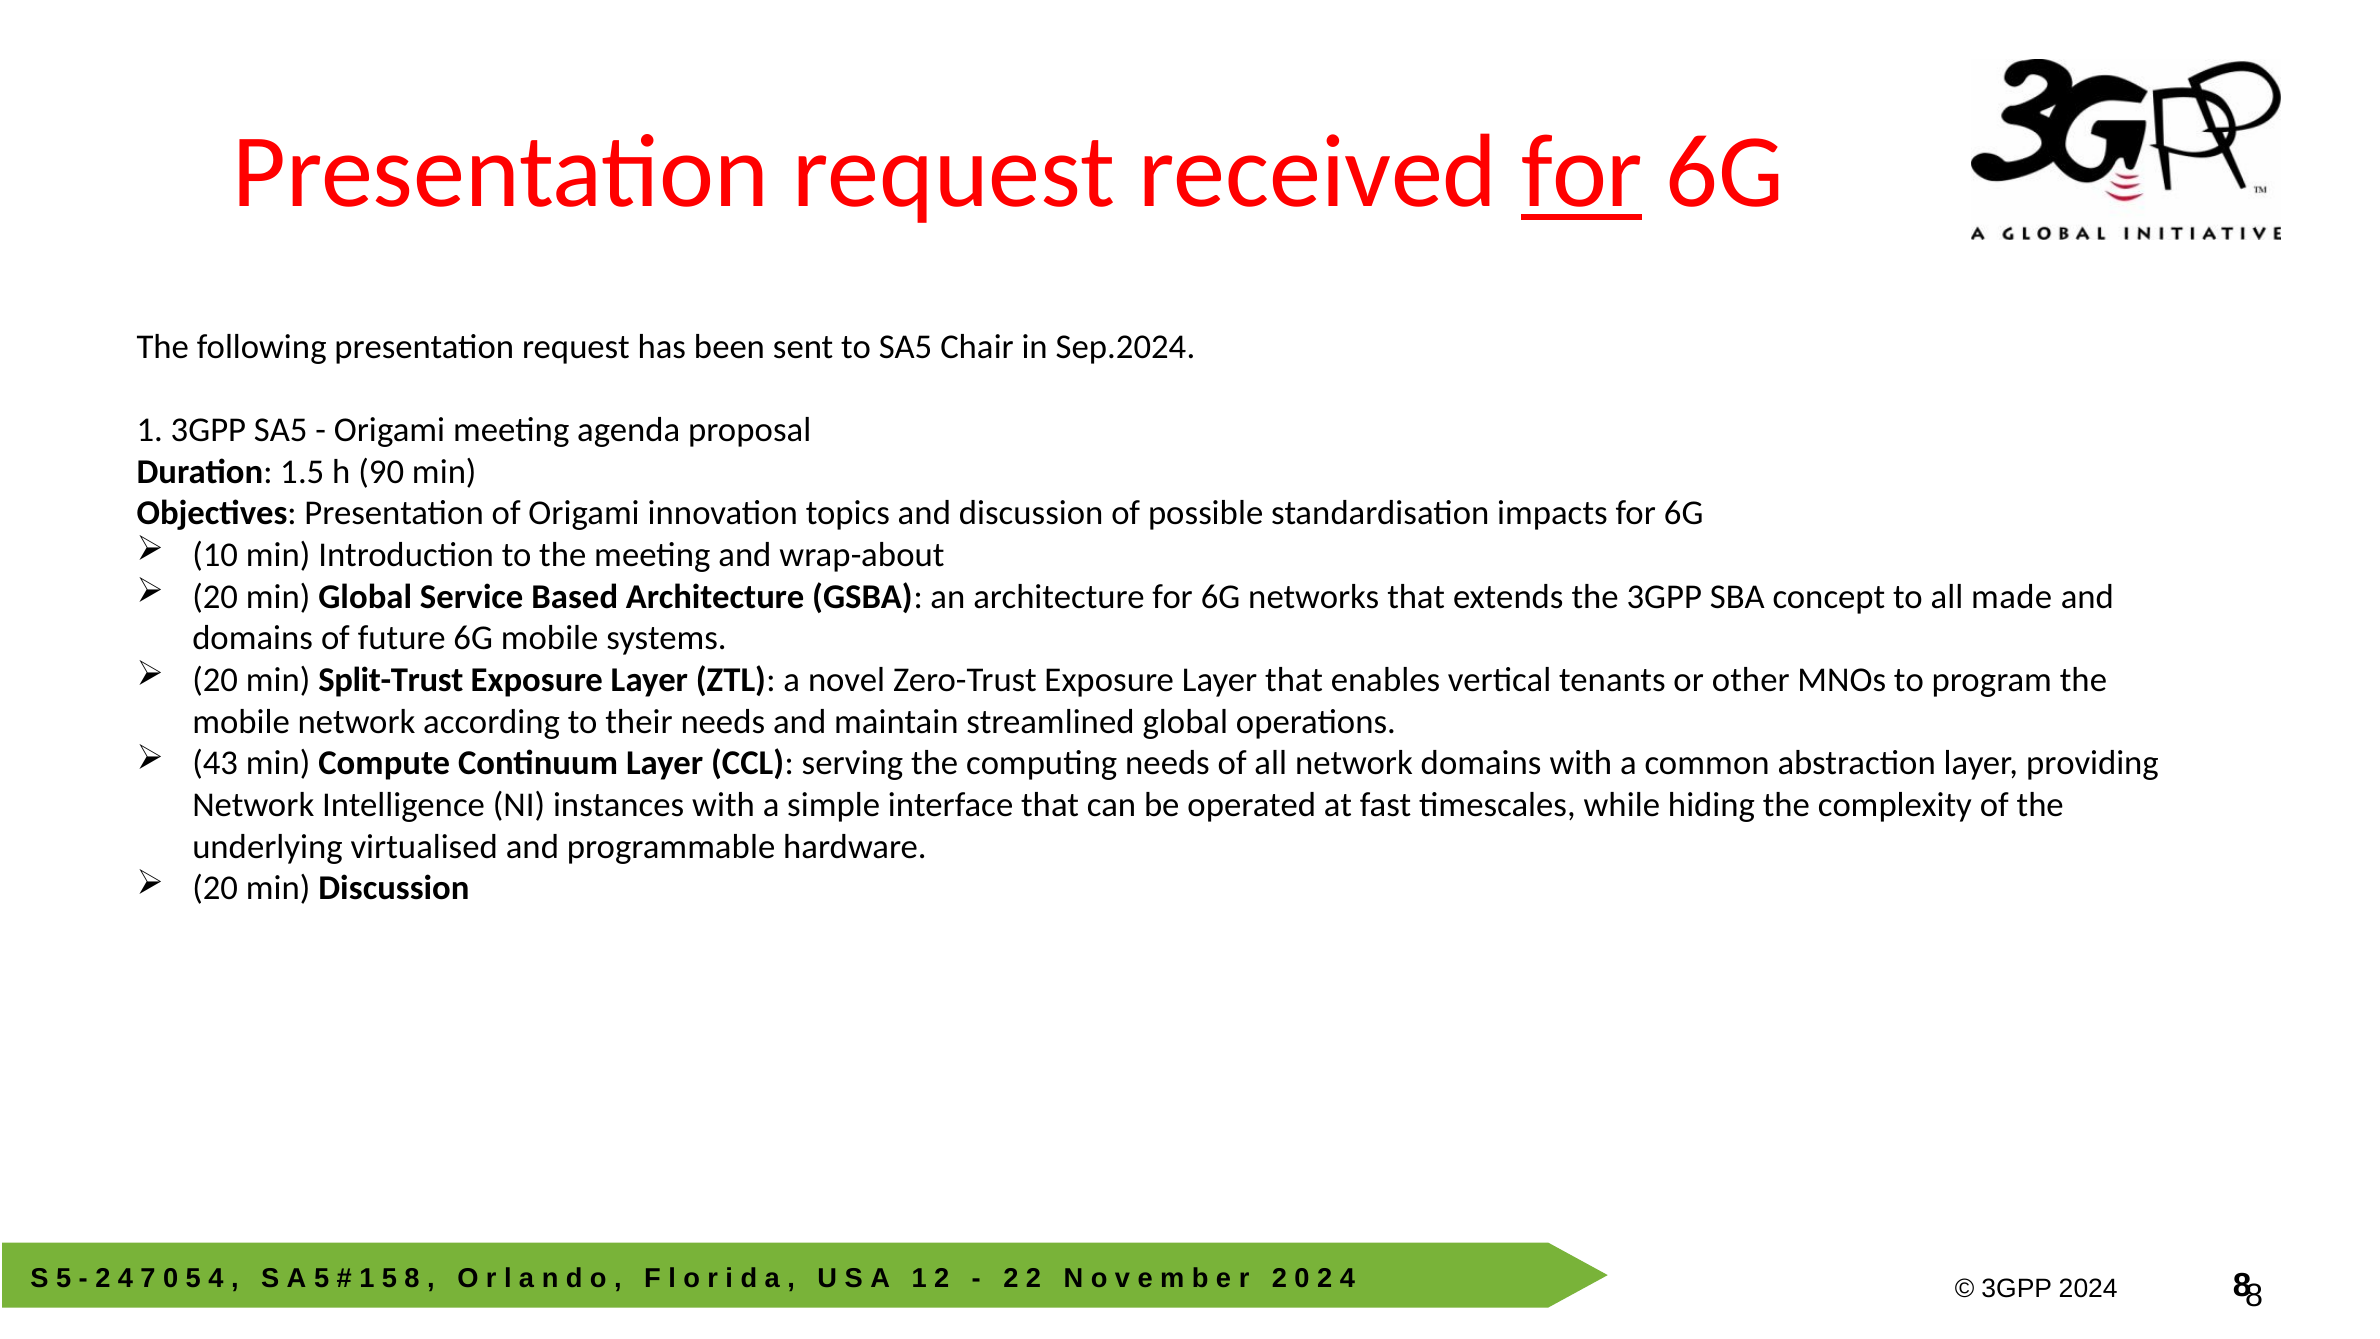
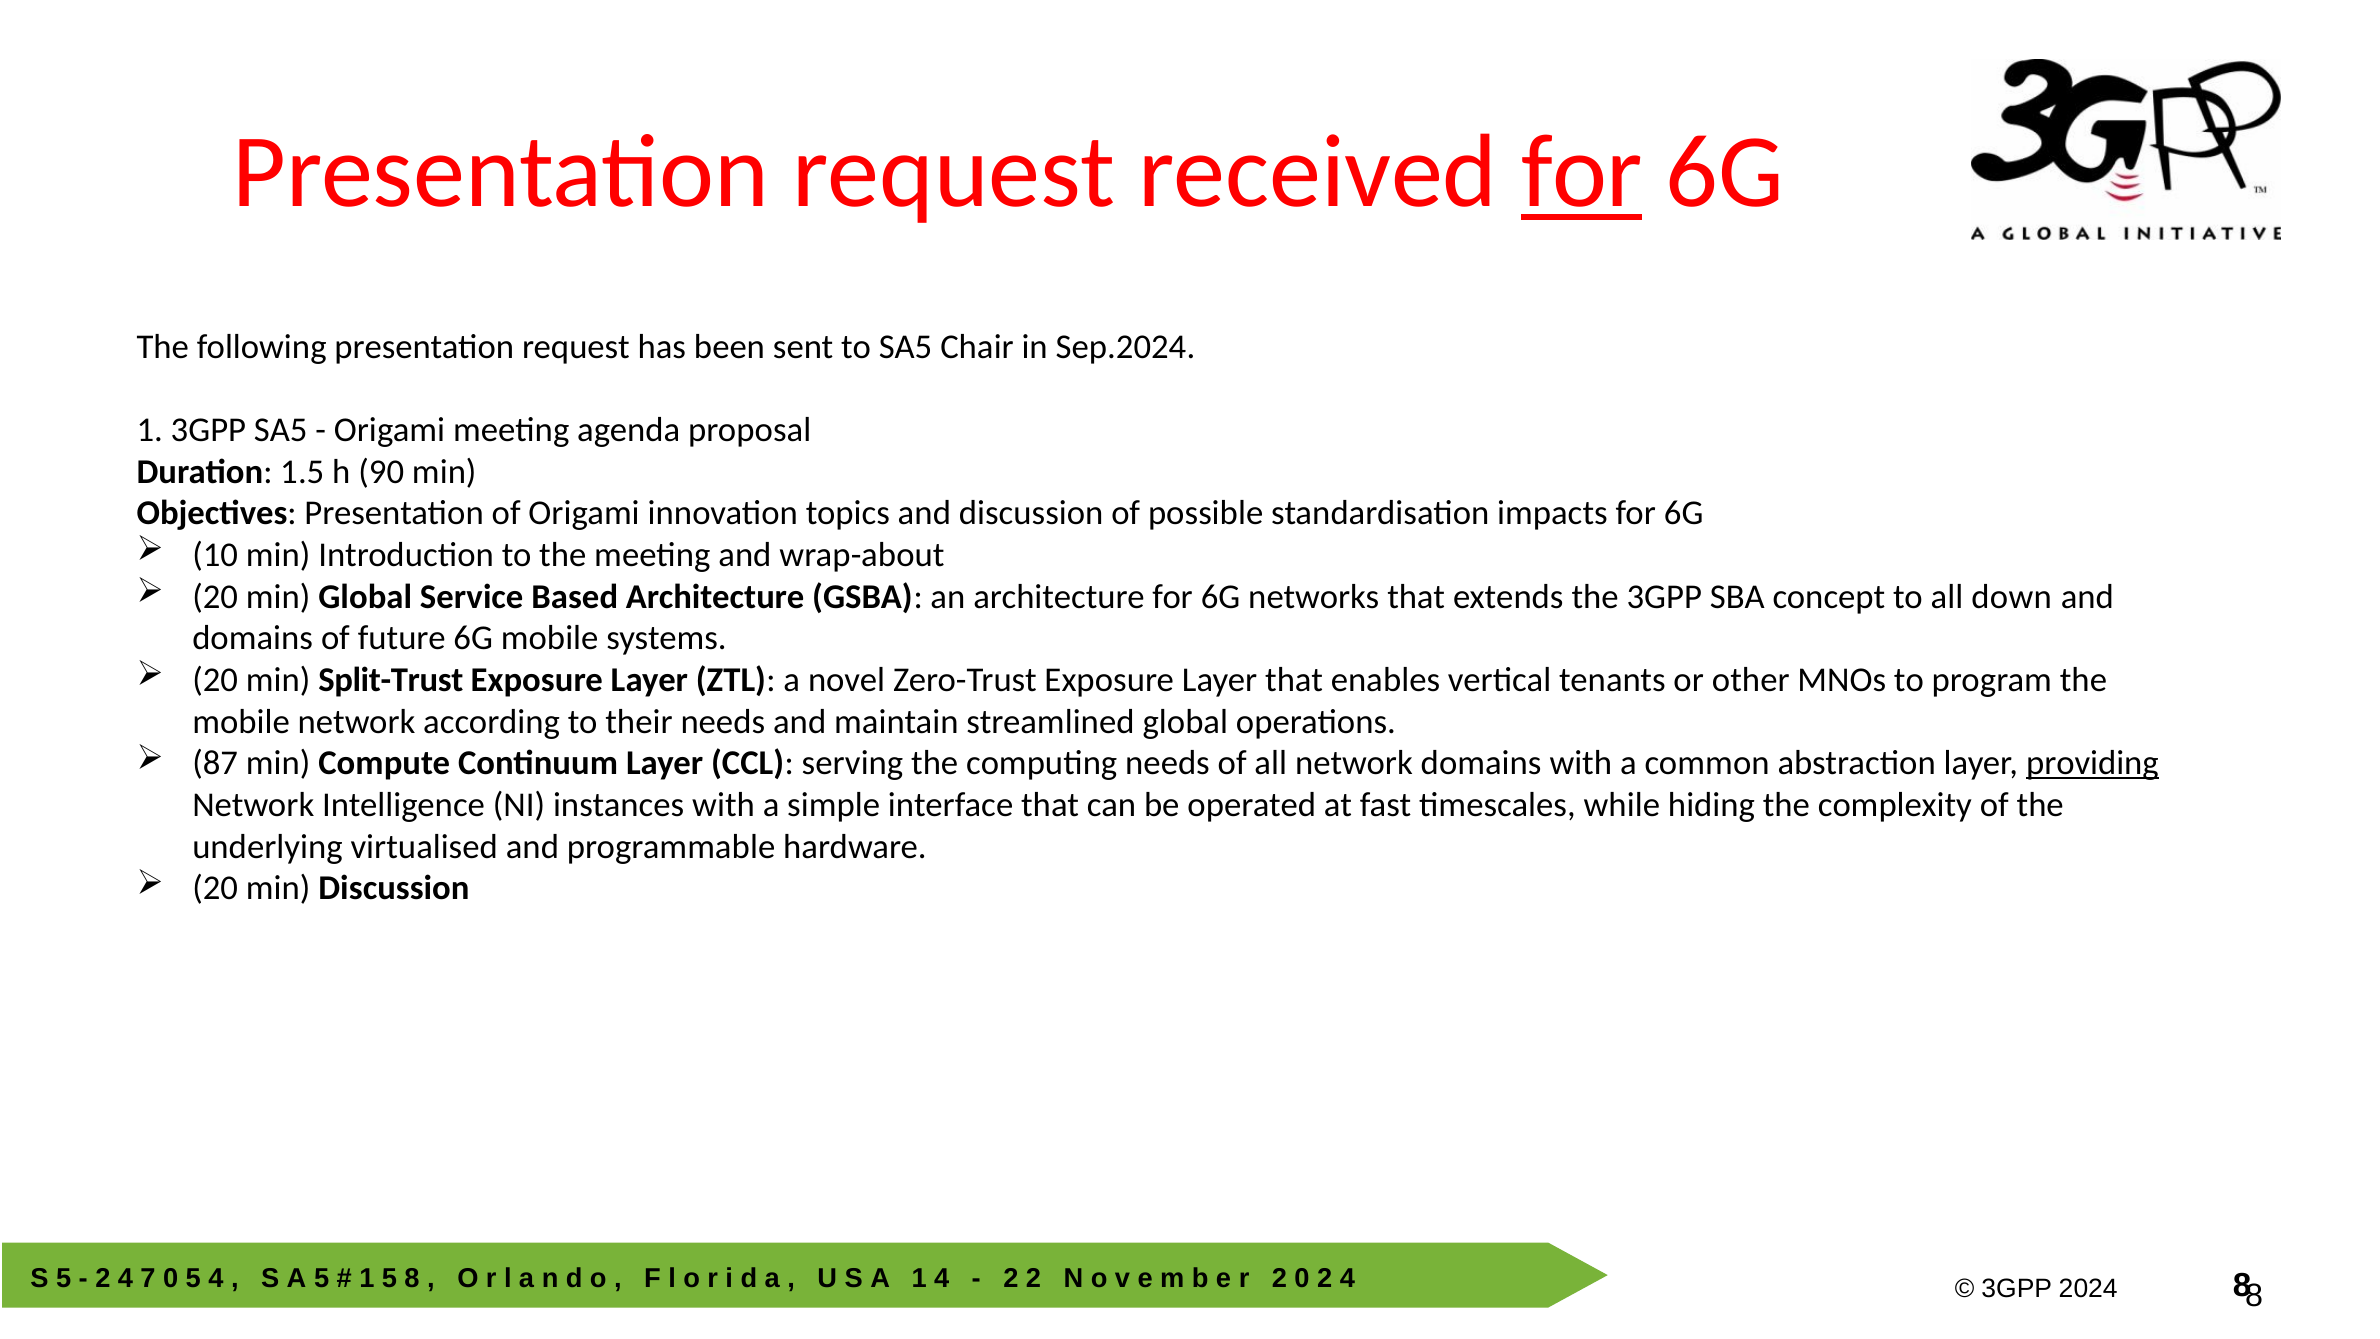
made: made -> down
43: 43 -> 87
providing underline: none -> present
1 2: 2 -> 4
